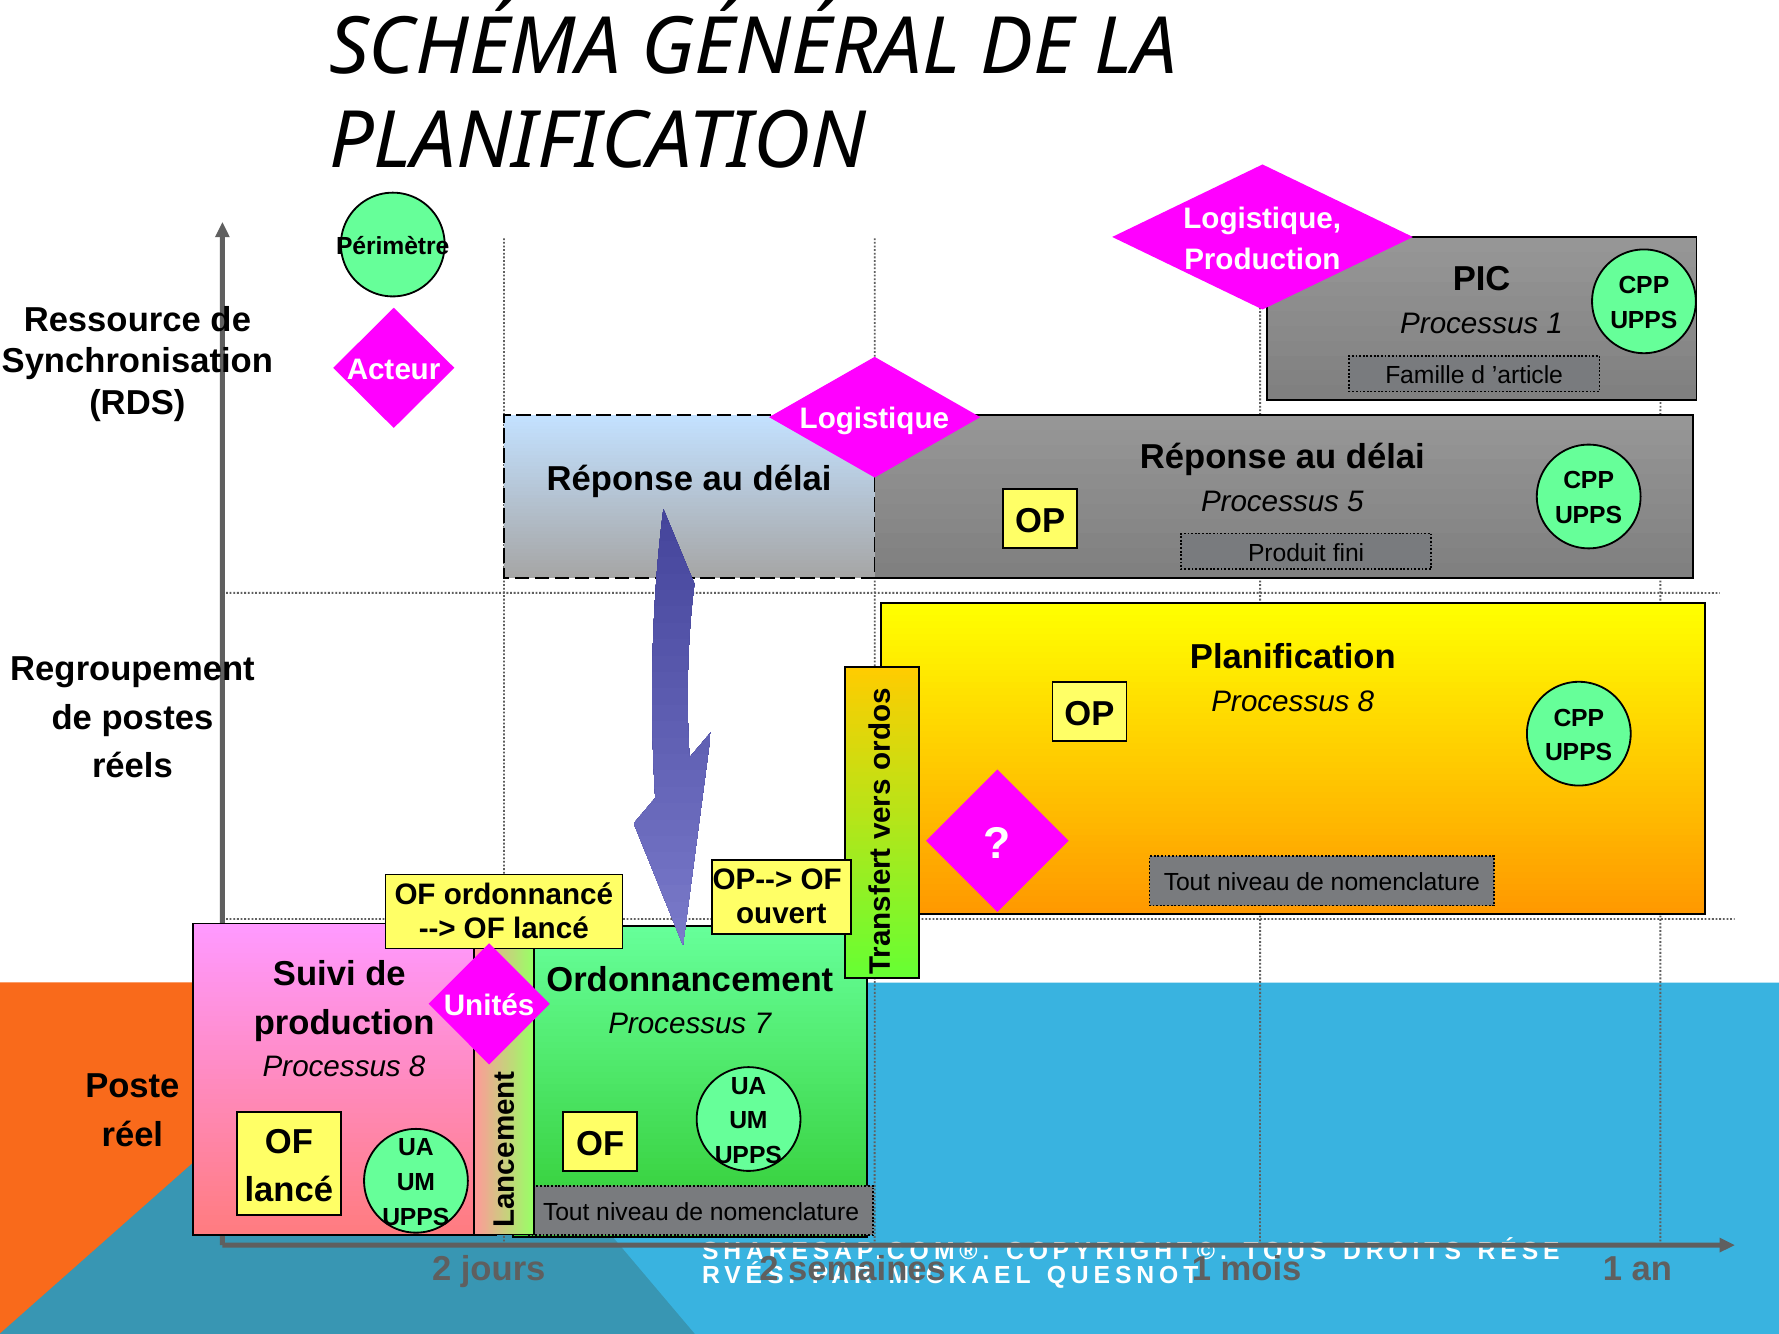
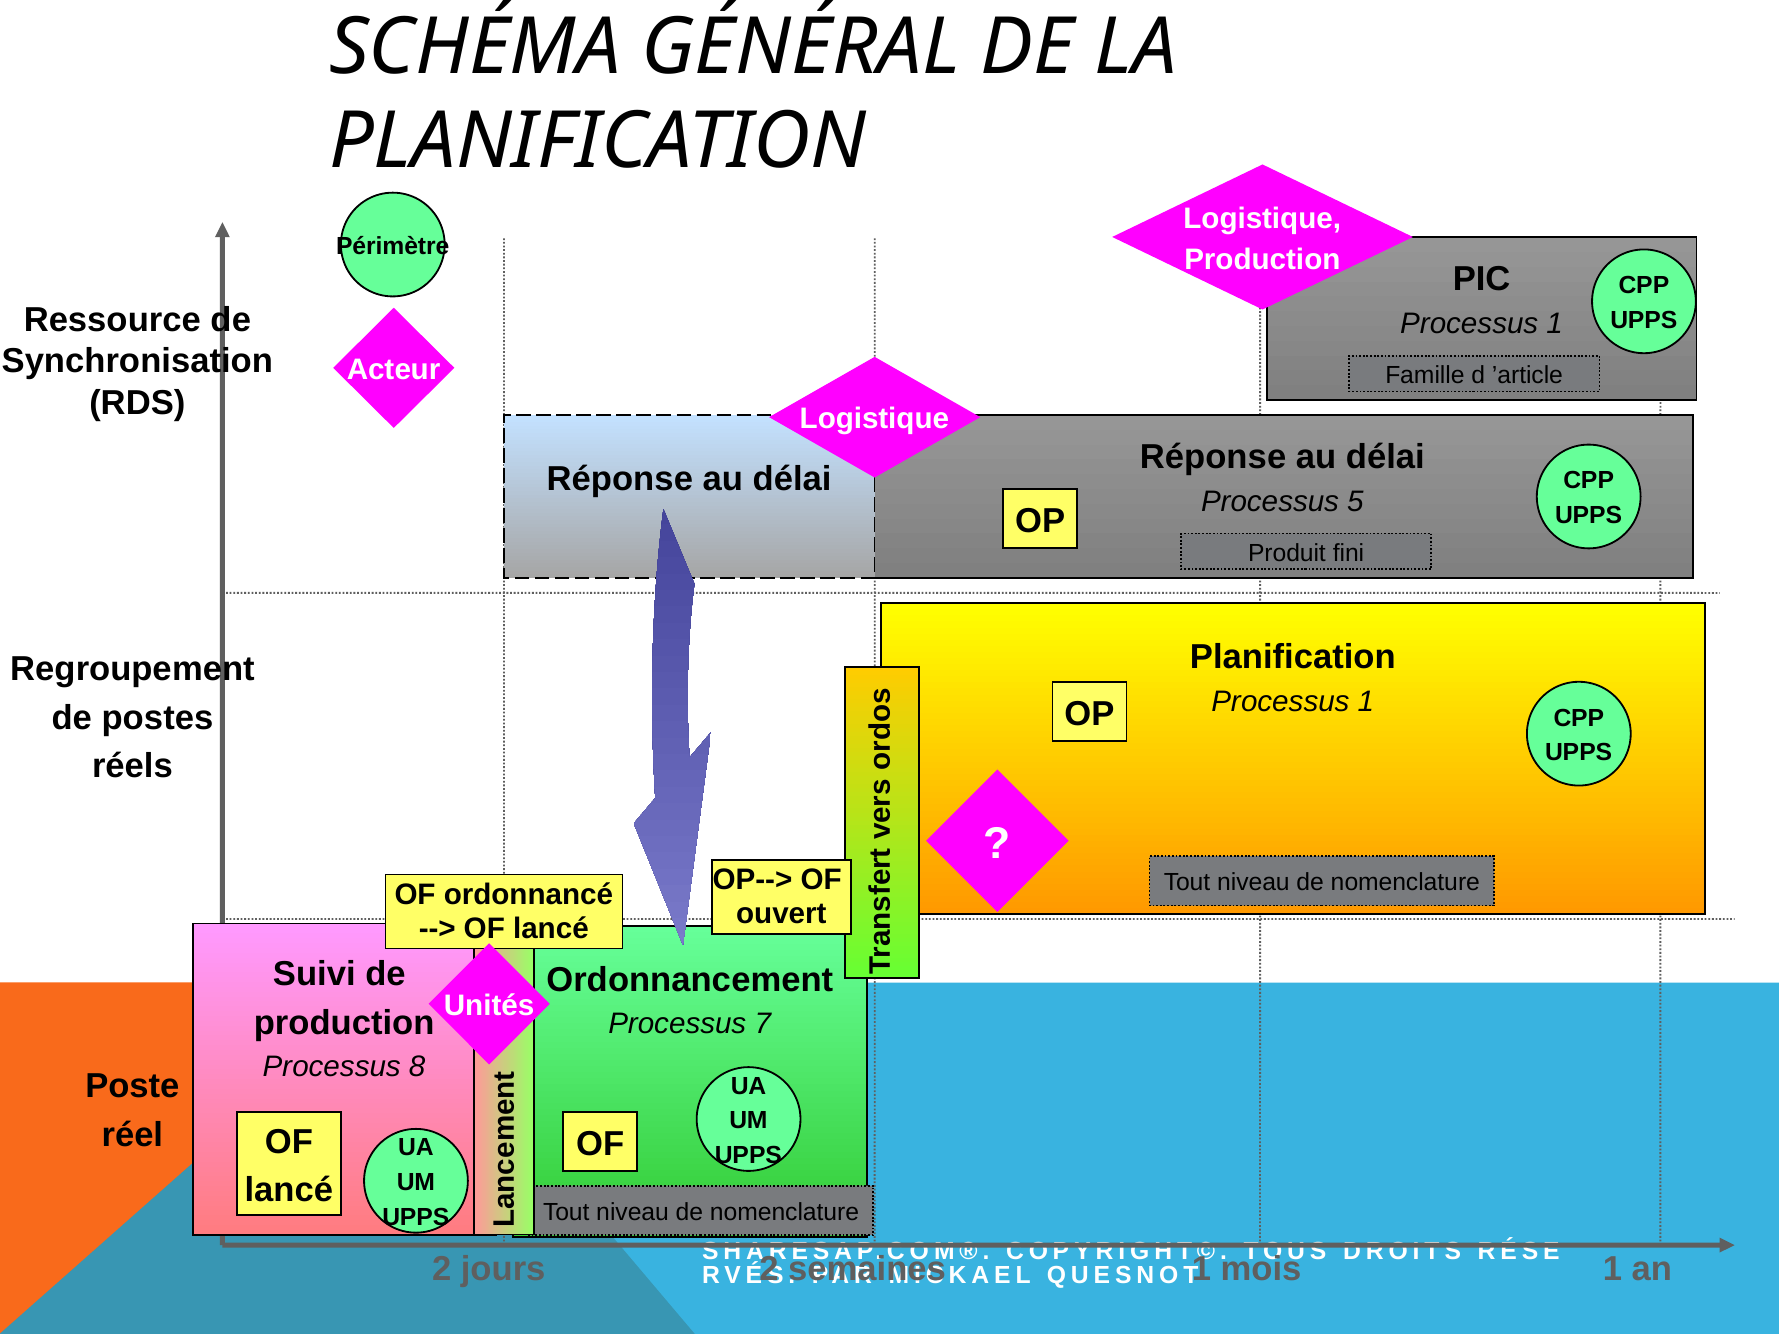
8 at (1366, 702): 8 -> 1
